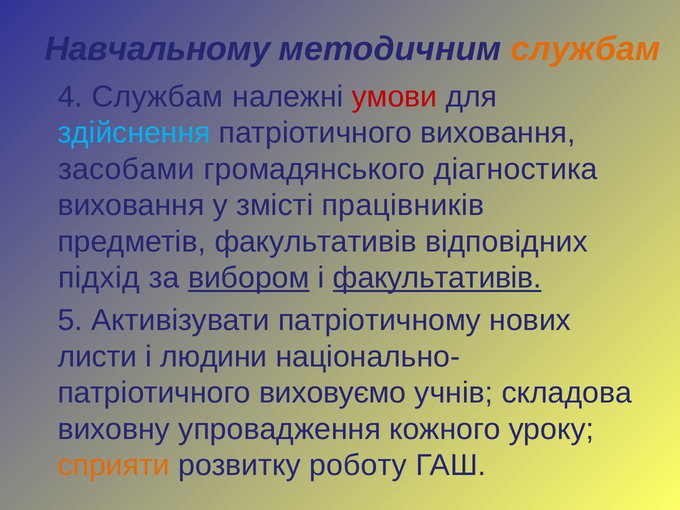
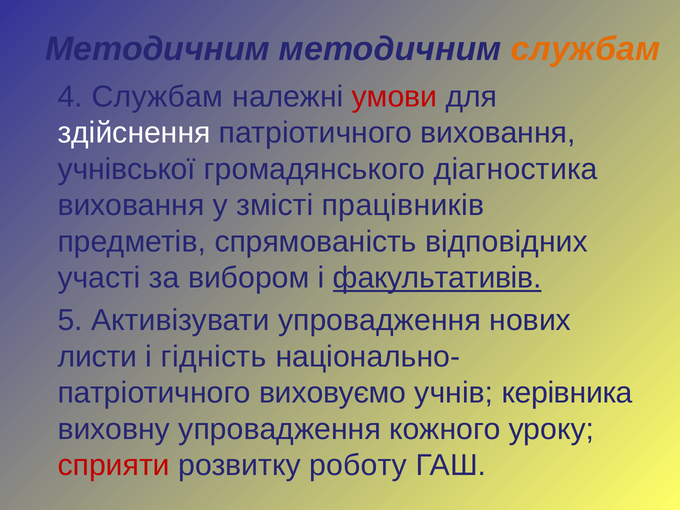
Навчальному at (158, 49): Навчальному -> Методичним
здійснення colour: light blue -> white
засобами: засобами -> учнівської
предметів факультативів: факультативів -> спрямованість
підхід: підхід -> участі
вибором underline: present -> none
Активізувати патріотичному: патріотичному -> упровадження
людини: людини -> гідність
складова: складова -> керівника
сприяти colour: orange -> red
